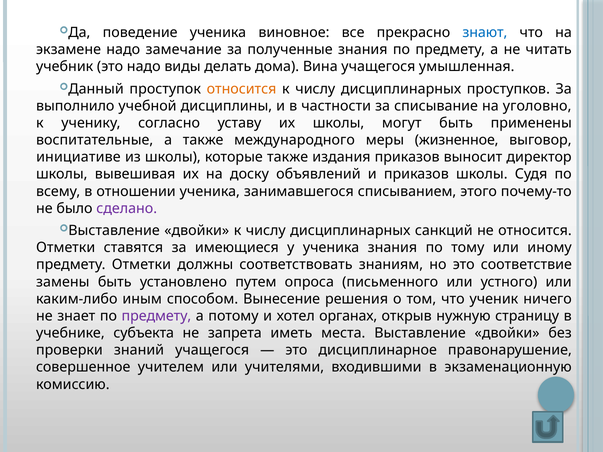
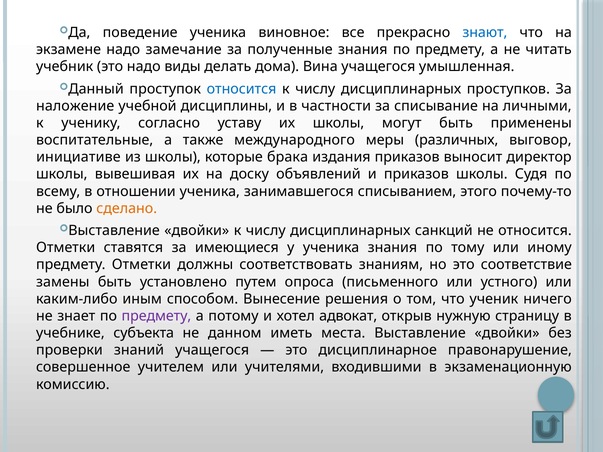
относится at (242, 89) colour: orange -> blue
выполнило: выполнило -> наложение
уголовно: уголовно -> личными
жизненное: жизненное -> различных
которые также: также -> брака
сделано colour: purple -> orange
органах: органах -> адвокат
запрета: запрета -> данном
